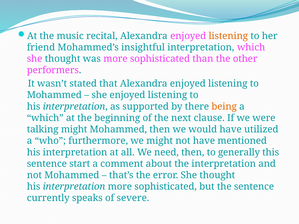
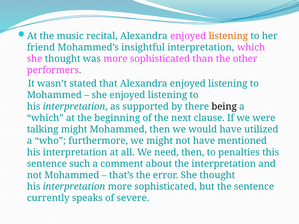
being colour: orange -> black
generally: generally -> penalties
start: start -> such
